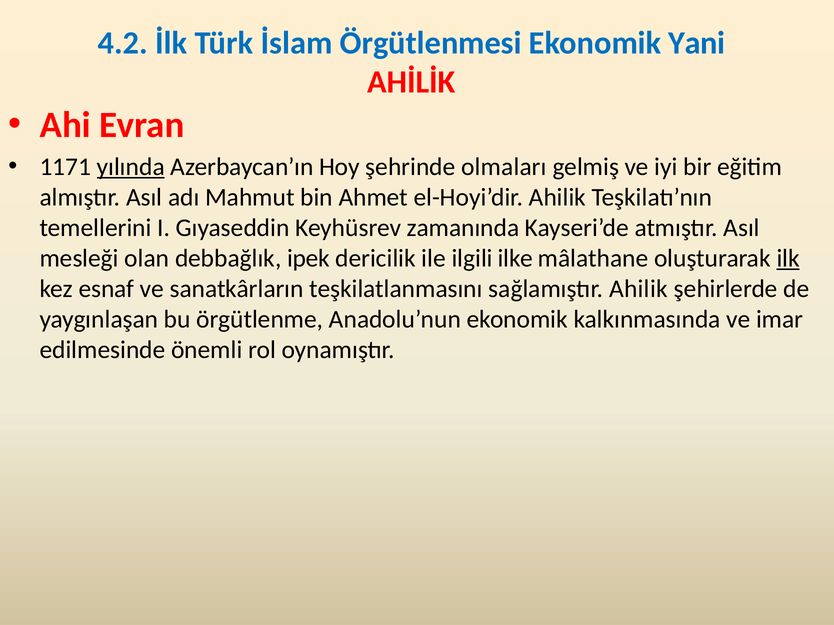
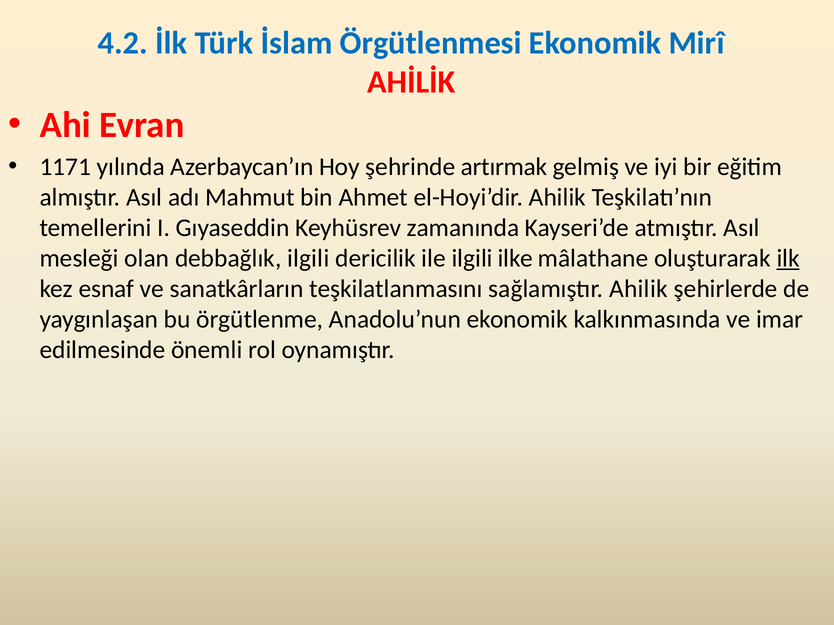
Yani: Yani -> Mirî
yılında underline: present -> none
olmaları: olmaları -> artırmak
debbağlık ipek: ipek -> ilgili
